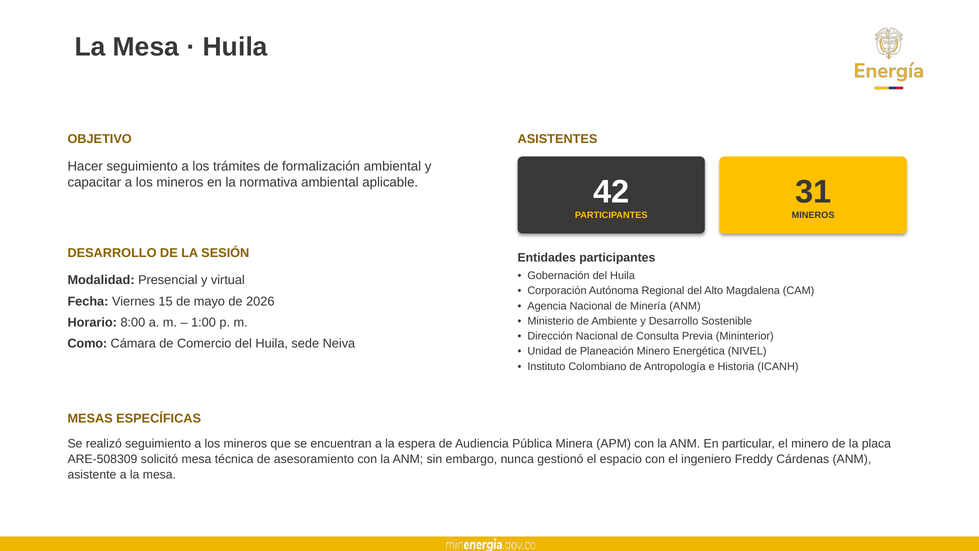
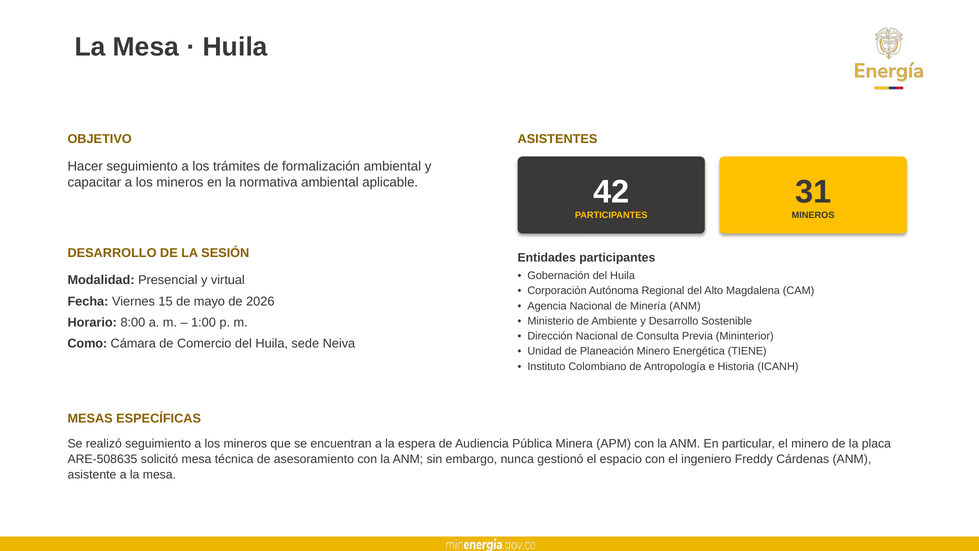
NIVEL: NIVEL -> TIENE
ARE-508309: ARE-508309 -> ARE-508635
